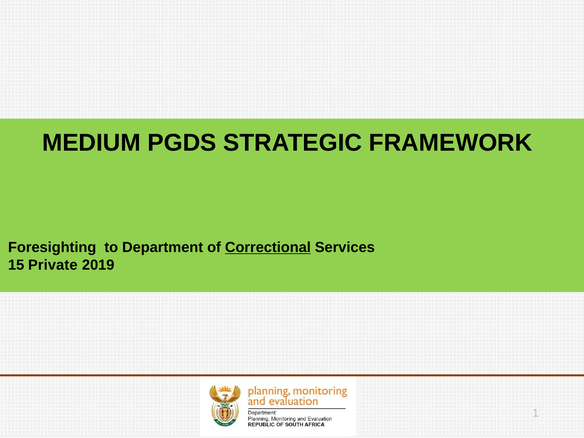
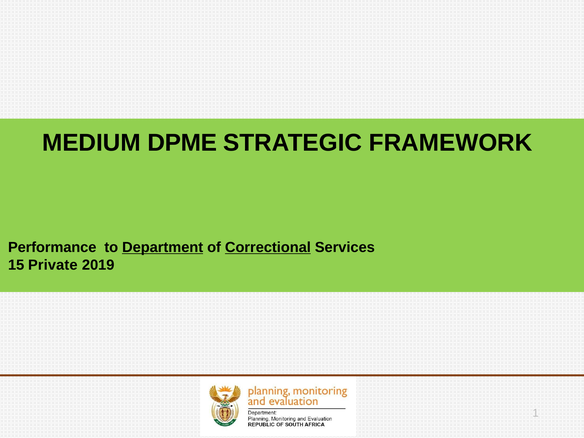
PGDS: PGDS -> DPME
Foresighting: Foresighting -> Performance
Department underline: none -> present
